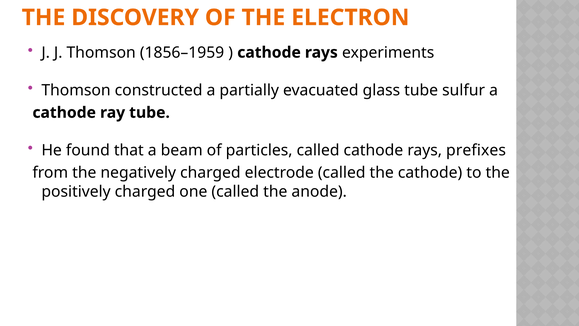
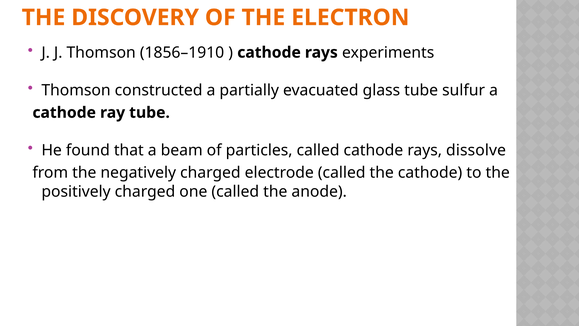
1856–1959: 1856–1959 -> 1856–1910
prefixes: prefixes -> dissolve
